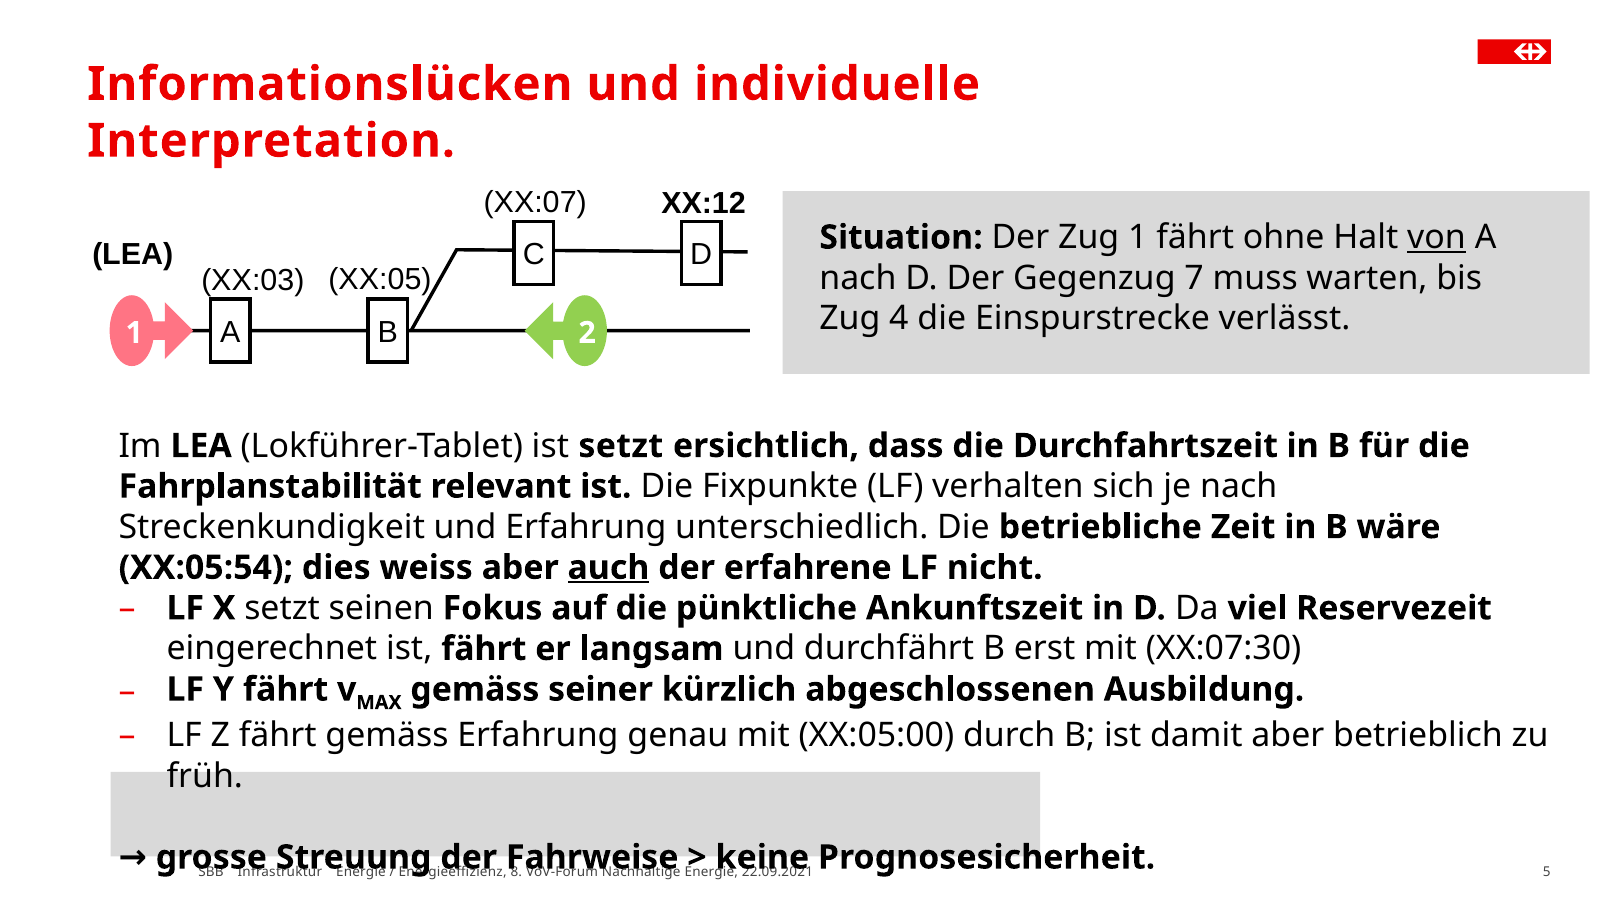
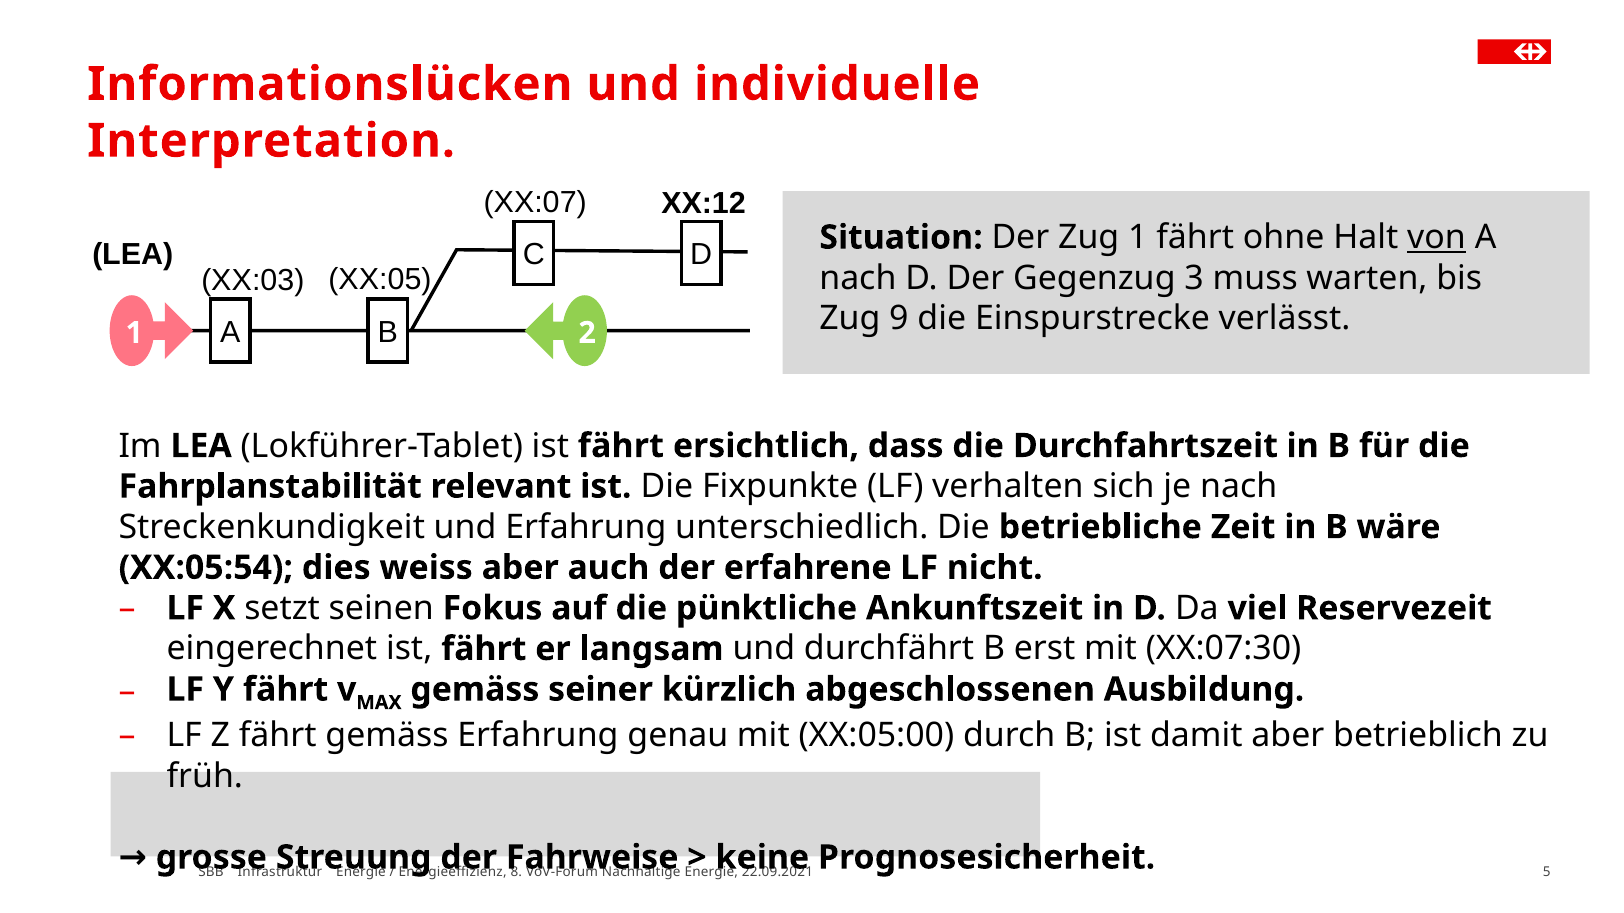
7: 7 -> 3
4: 4 -> 9
Lokführer-Tablet ist setzt: setzt -> fährt
auch underline: present -> none
